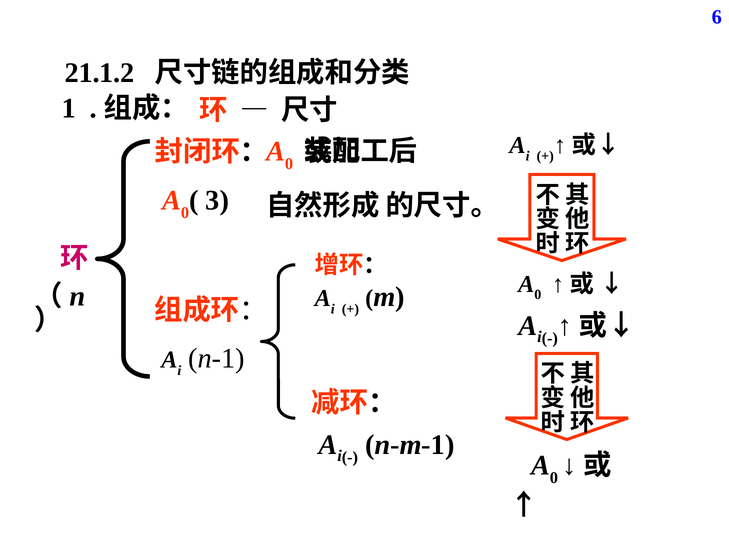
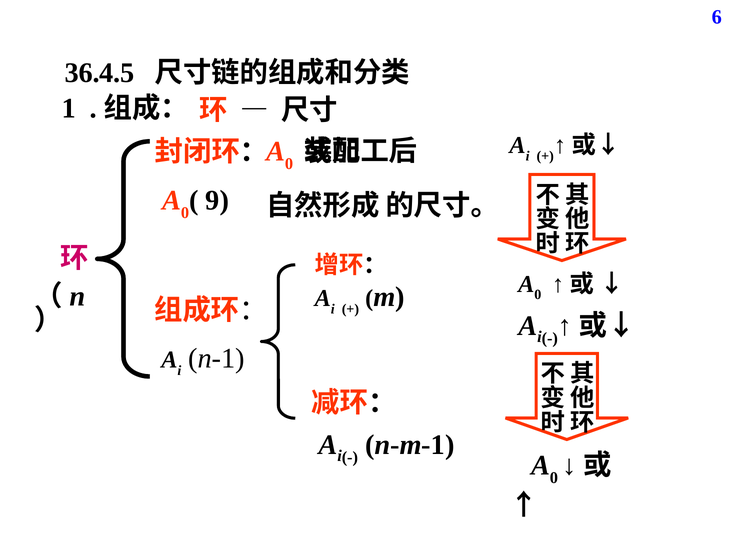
21.1.2: 21.1.2 -> 36.4.5
3: 3 -> 9
